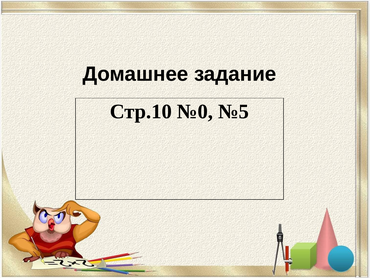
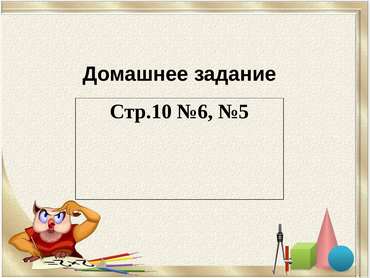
№0: №0 -> №6
